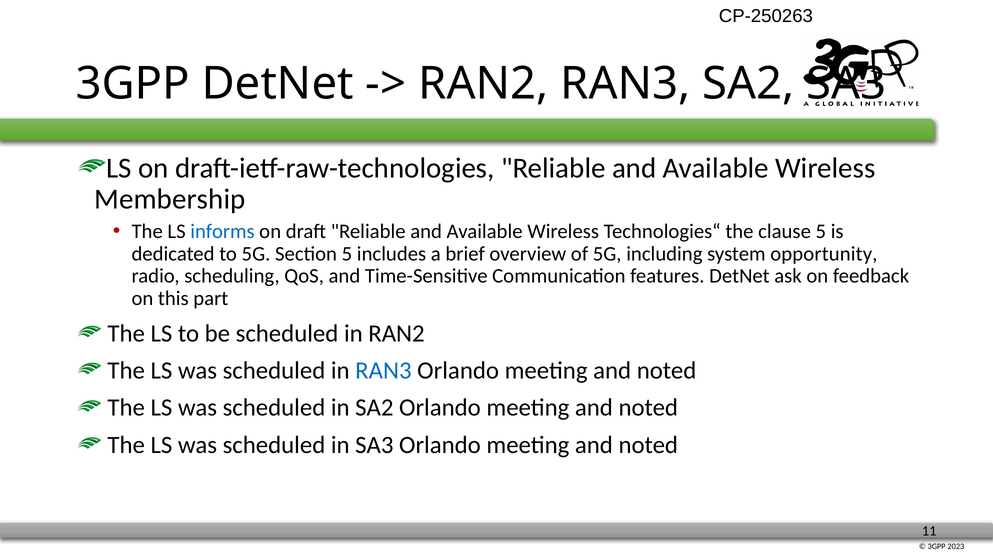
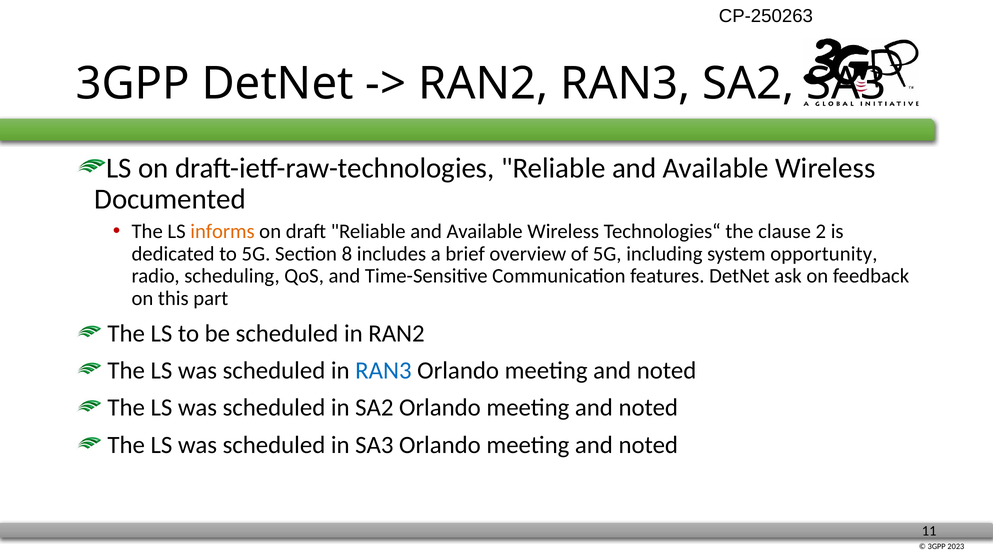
Membership: Membership -> Documented
informs colour: blue -> orange
clause 5: 5 -> 2
Section 5: 5 -> 8
